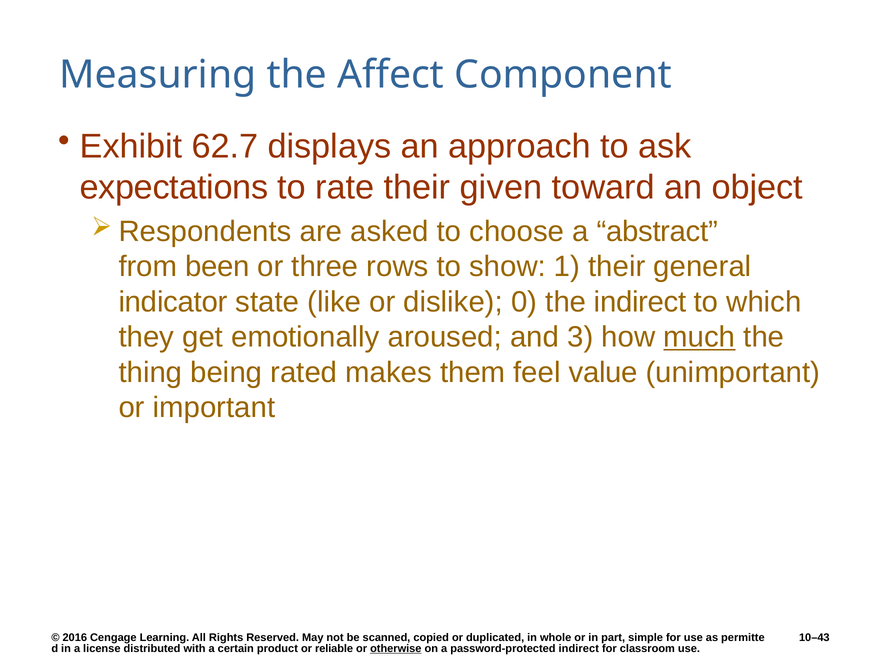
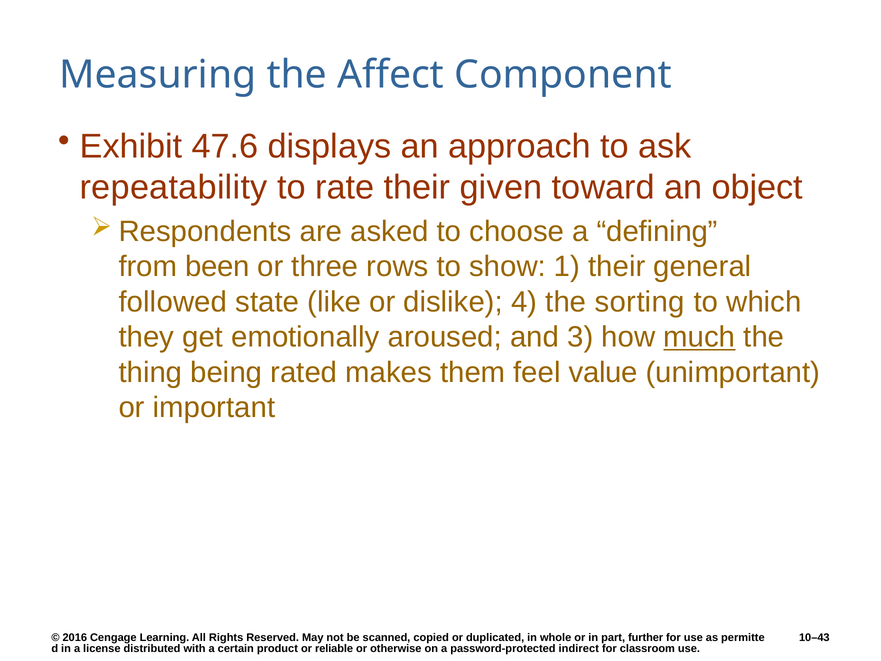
62.7: 62.7 -> 47.6
expectations: expectations -> repeatability
abstract: abstract -> defining
indicator: indicator -> followed
0: 0 -> 4
the indirect: indirect -> sorting
simple: simple -> further
otherwise underline: present -> none
